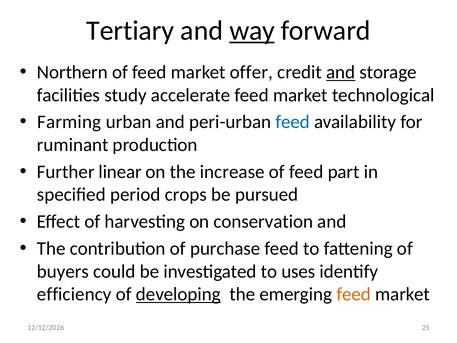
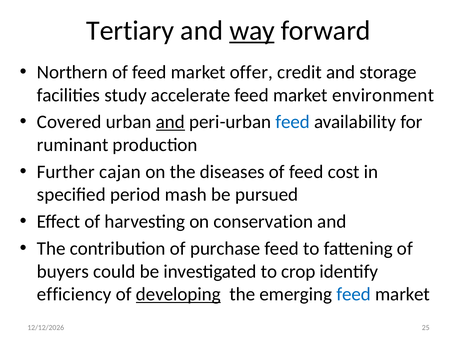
and at (341, 72) underline: present -> none
technological: technological -> environment
Farming: Farming -> Covered
and at (170, 122) underline: none -> present
linear: linear -> cajan
increase: increase -> diseases
part: part -> cost
crops: crops -> mash
uses: uses -> crop
feed at (354, 294) colour: orange -> blue
